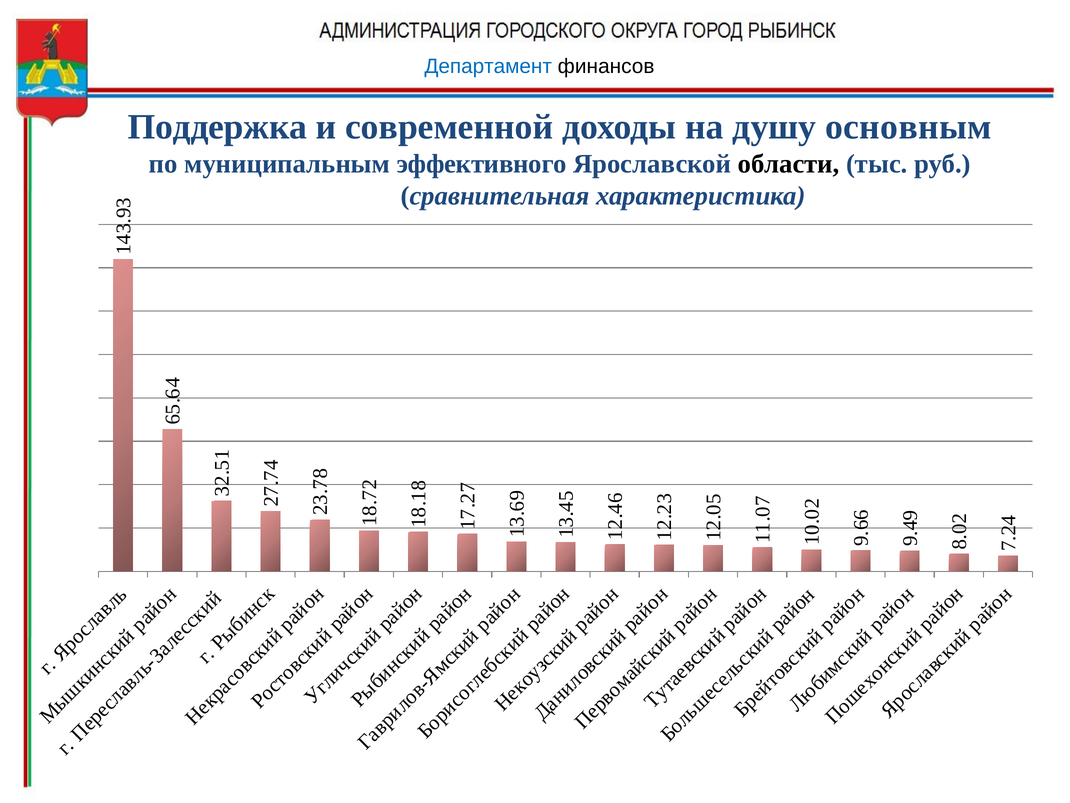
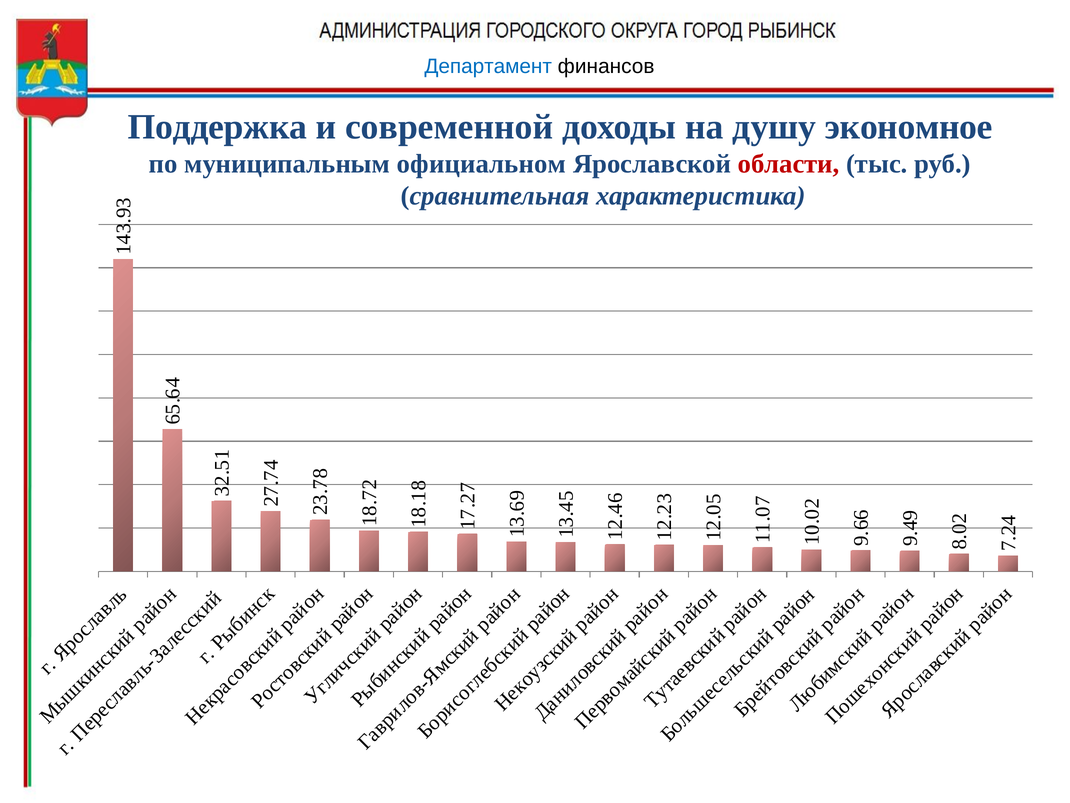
основным: основным -> экономное
эффективного: эффективного -> официальном
области colour: black -> red
